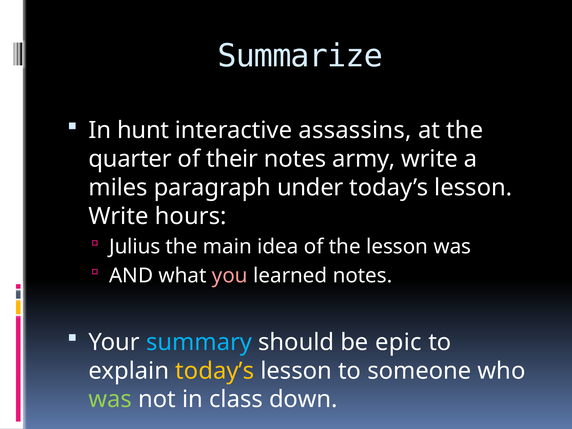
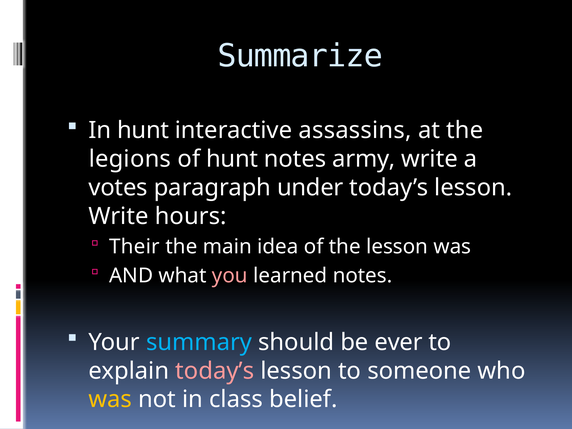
quarter: quarter -> legions
of their: their -> hunt
miles: miles -> votes
Julius: Julius -> Their
epic: epic -> ever
today’s at (215, 371) colour: yellow -> pink
was at (110, 399) colour: light green -> yellow
down: down -> belief
